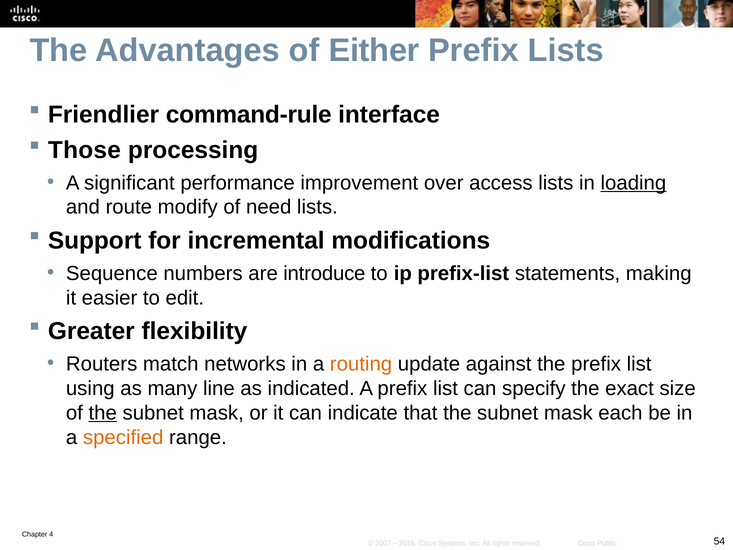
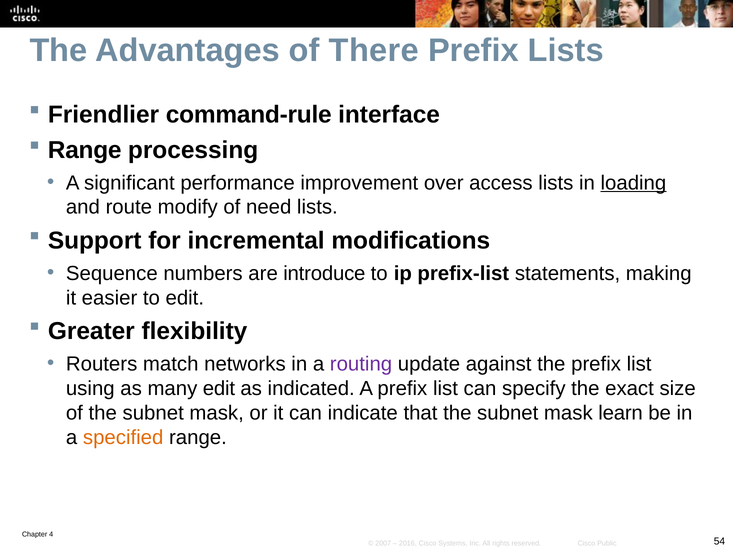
Either: Either -> There
Those at (84, 150): Those -> Range
routing colour: orange -> purple
many line: line -> edit
the at (103, 413) underline: present -> none
each: each -> learn
